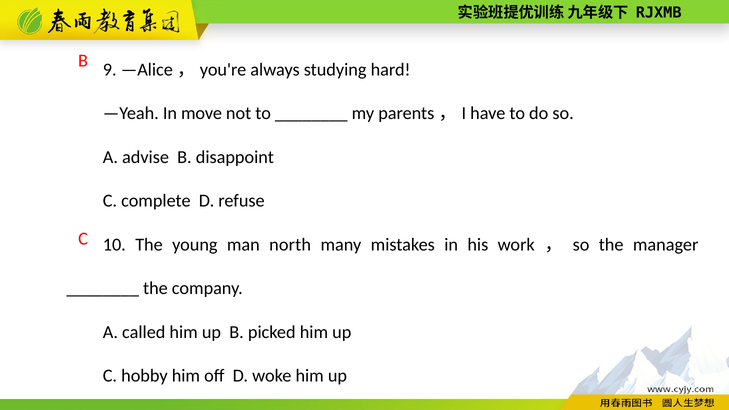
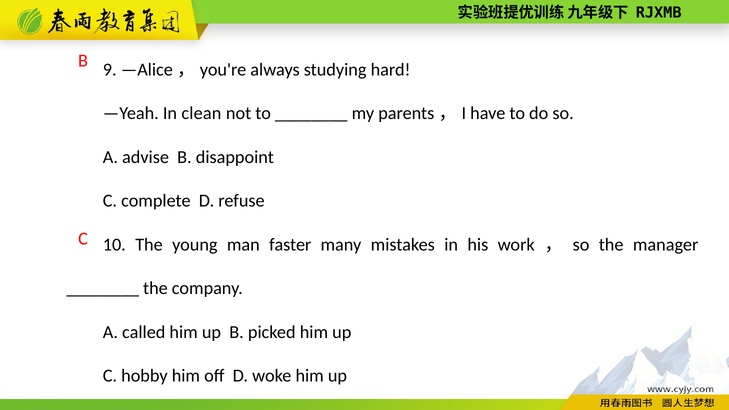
move: move -> clean
north: north -> faster
